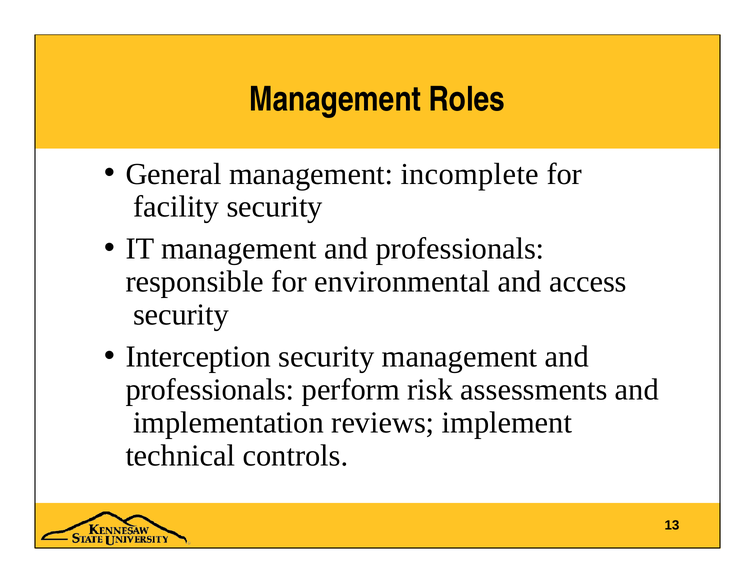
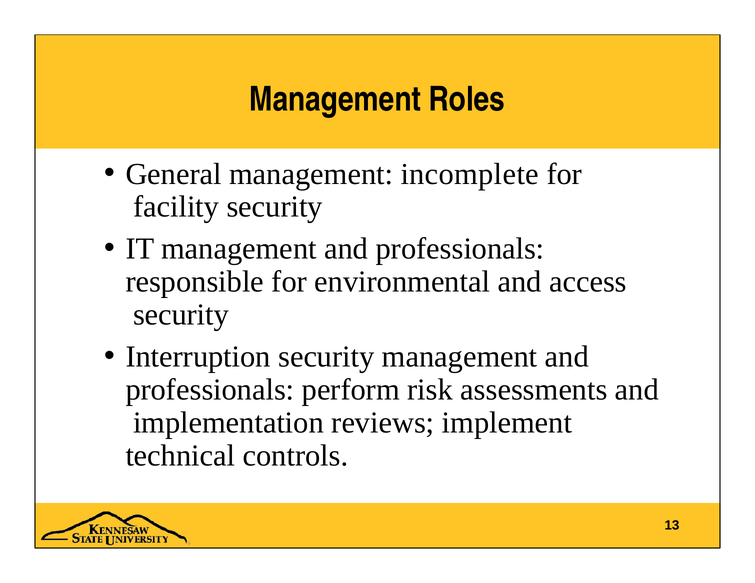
Interception: Interception -> Interruption
